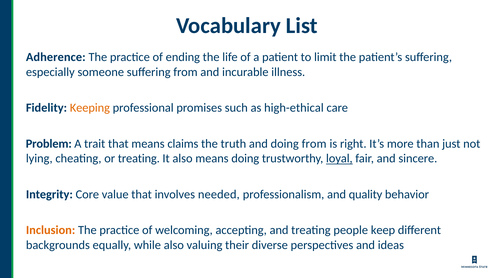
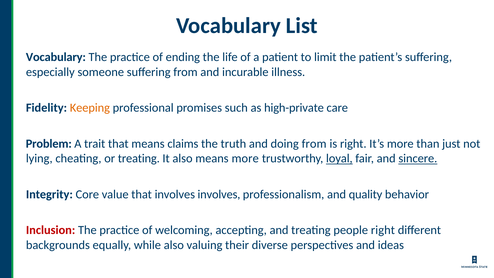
Adherence at (56, 57): Adherence -> Vocabulary
high-ethical: high-ethical -> high-private
means doing: doing -> more
sincere underline: none -> present
involves needed: needed -> involves
Inclusion colour: orange -> red
people keep: keep -> right
